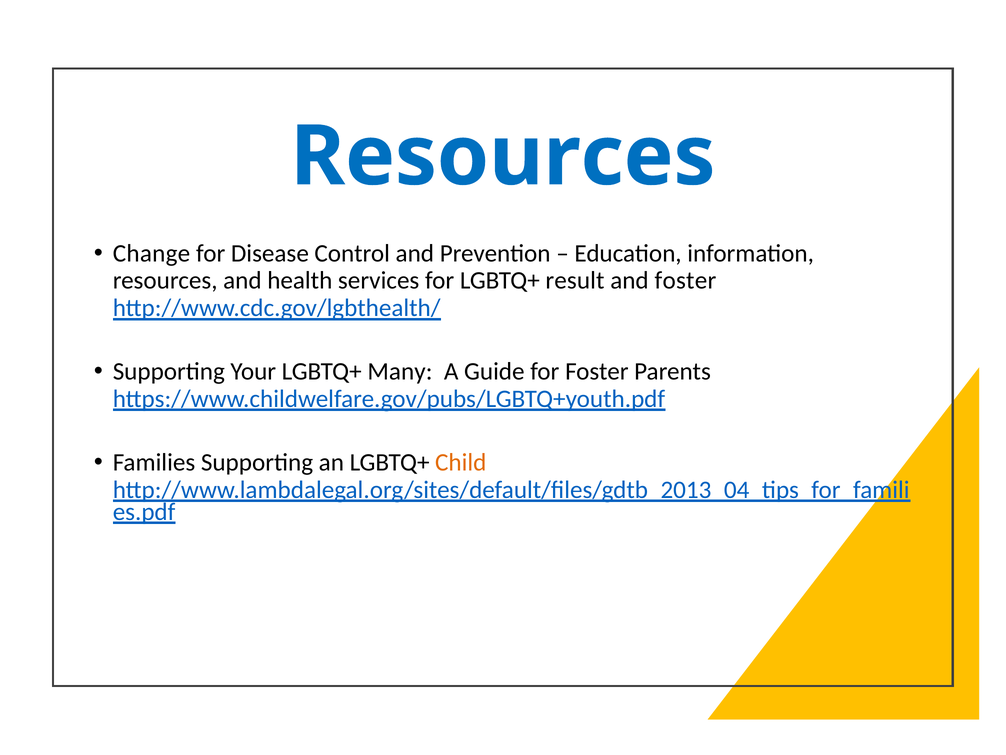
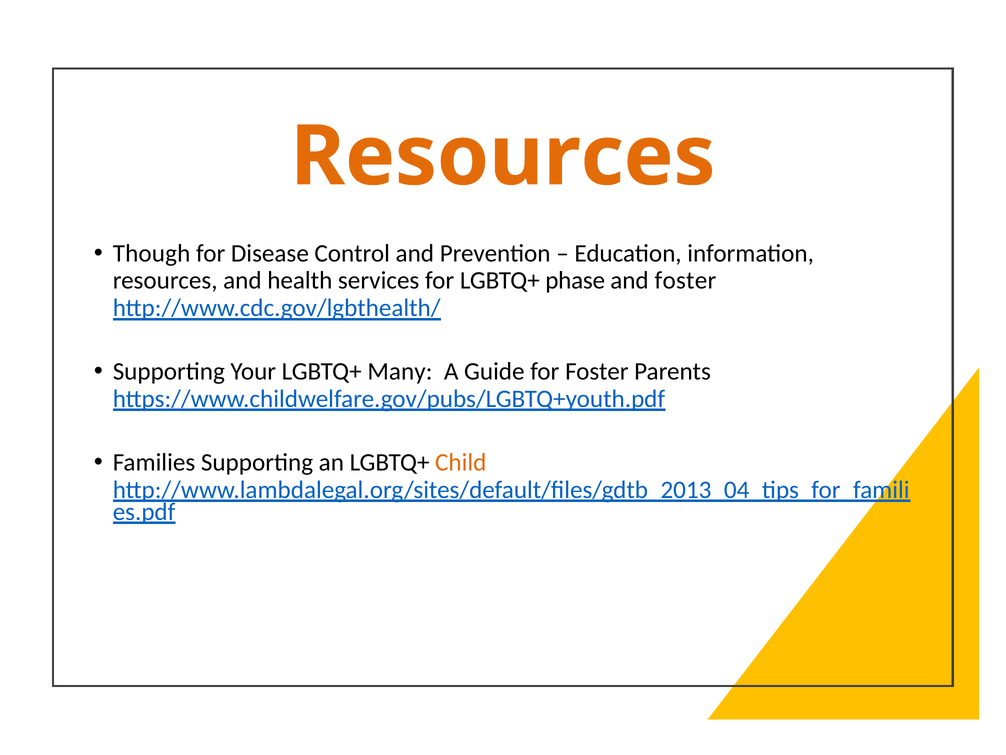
Resources at (503, 157) colour: blue -> orange
Change: Change -> Though
result: result -> phase
